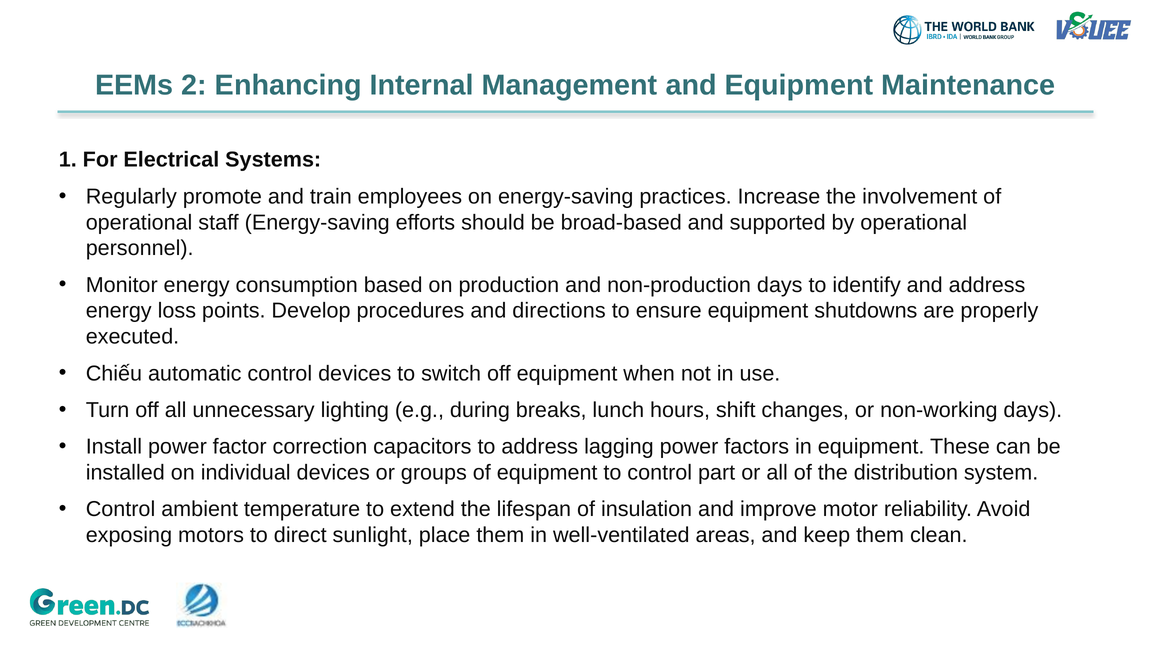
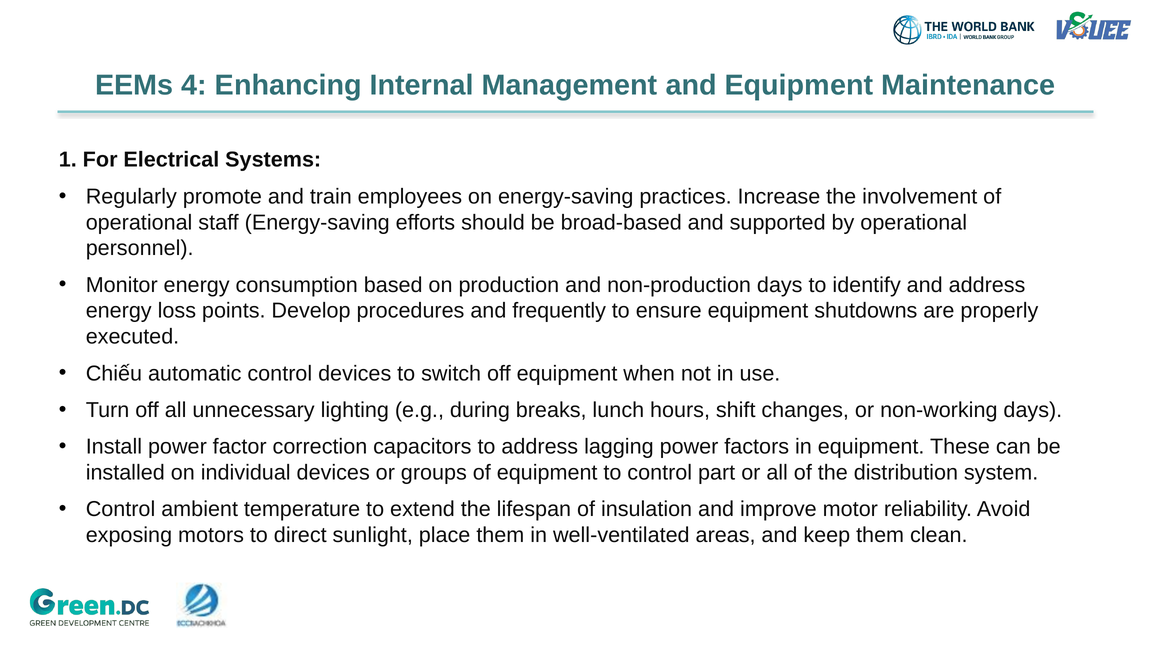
2: 2 -> 4
directions: directions -> frequently
